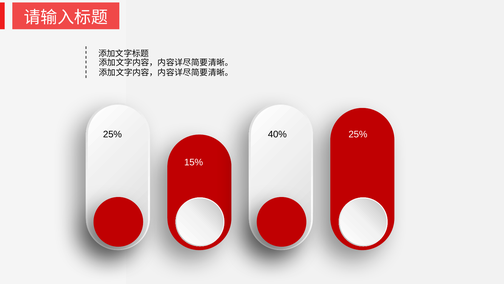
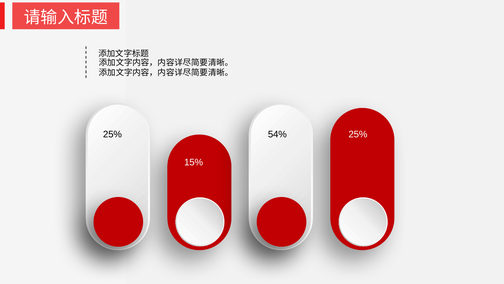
40%: 40% -> 54%
